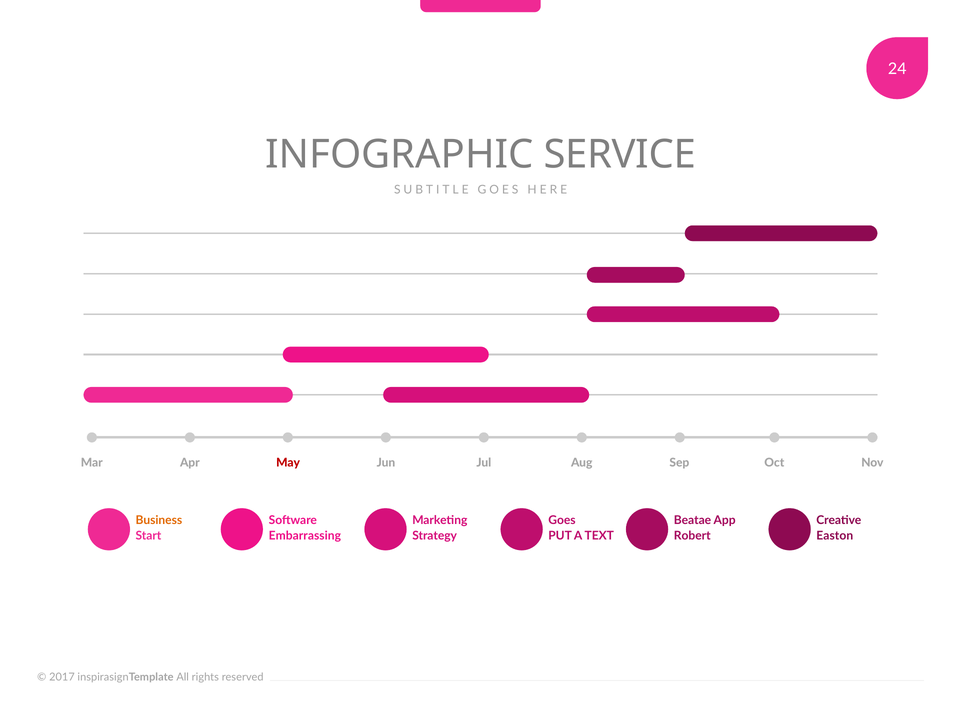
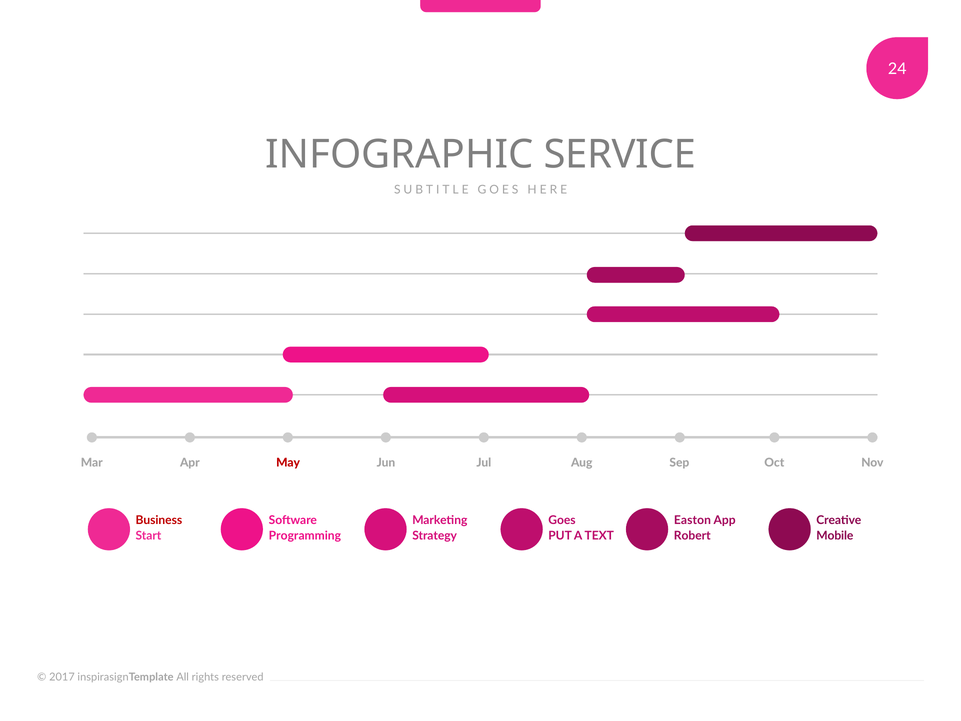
Business colour: orange -> red
Beatae: Beatae -> Easton
Embarrassing: Embarrassing -> Programming
Easton: Easton -> Mobile
